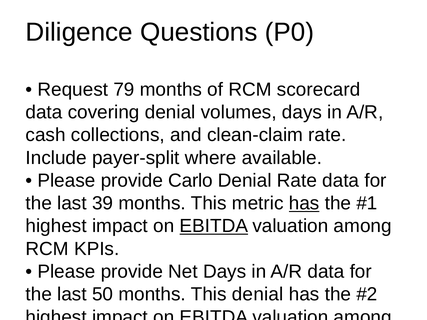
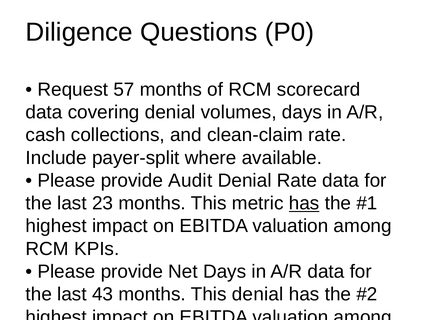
79: 79 -> 57
Carlo: Carlo -> Audit
39: 39 -> 23
EBITDA at (214, 226) underline: present -> none
50: 50 -> 43
